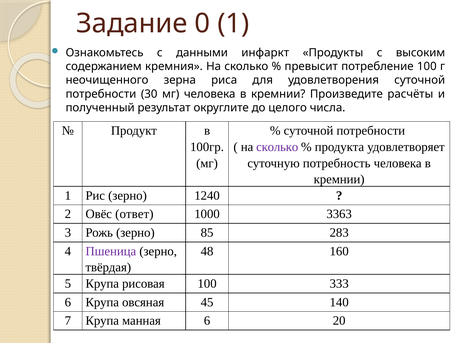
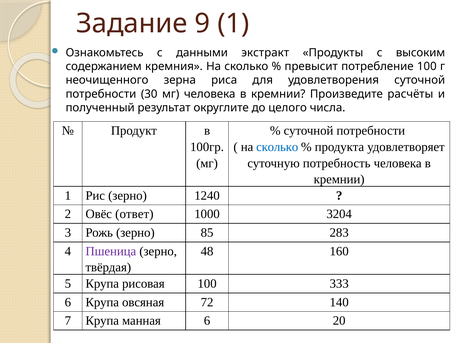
0: 0 -> 9
инфаркт: инфаркт -> экстракт
сколько at (277, 147) colour: purple -> blue
3363: 3363 -> 3204
45: 45 -> 72
